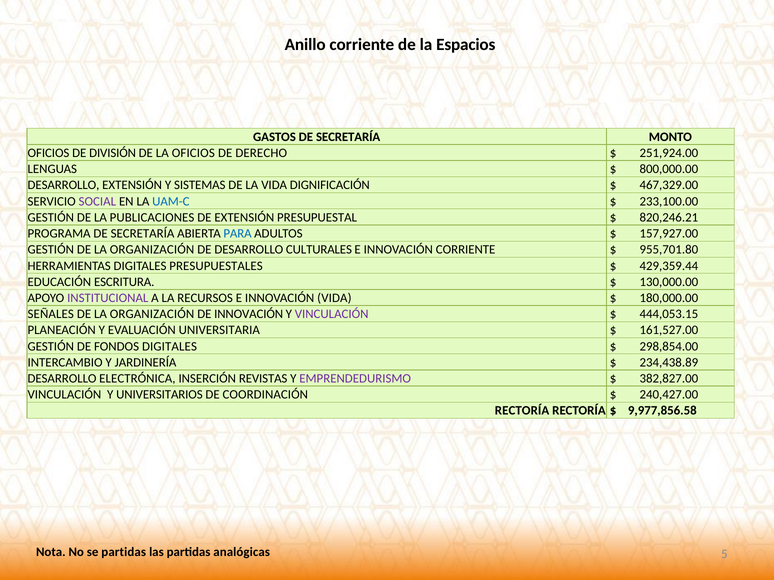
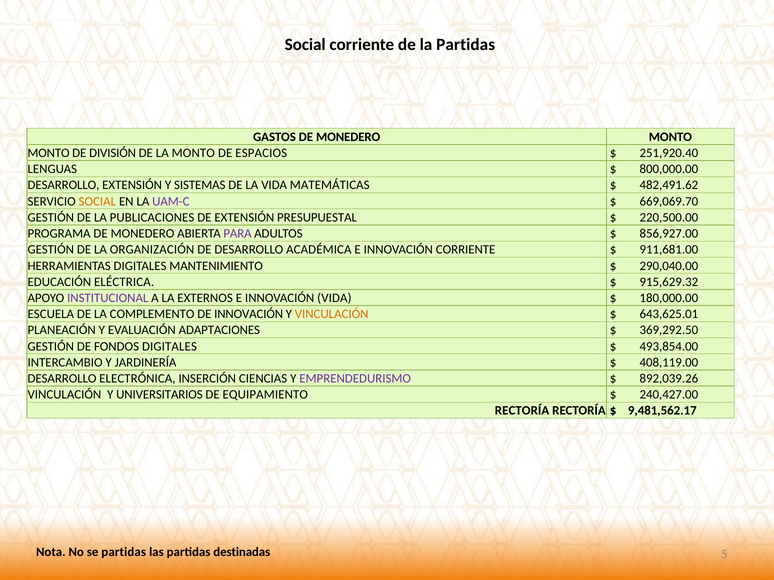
Anillo at (305, 44): Anillo -> Social
la Espacios: Espacios -> Partidas
GASTOS DE SECRETARÍA: SECRETARÍA -> MONEDERO
OFICIOS at (48, 153): OFICIOS -> MONTO
LA OFICIOS: OFICIOS -> MONTO
DERECHO: DERECHO -> ESPACIOS
251,924.00: 251,924.00 -> 251,920.40
DIGNIFICACIÓN: DIGNIFICACIÓN -> MATEMÁTICAS
467,329.00: 467,329.00 -> 482,491.62
SOCIAL at (97, 202) colour: purple -> orange
UAM-C colour: blue -> purple
233,100.00: 233,100.00 -> 669,069.70
820,246.21: 820,246.21 -> 220,500.00
PROGRAMA DE SECRETARÍA: SECRETARÍA -> MONEDERO
PARA colour: blue -> purple
157,927.00: 157,927.00 -> 856,927.00
CULTURALES: CULTURALES -> ACADÉMICA
955,701.80: 955,701.80 -> 911,681.00
PRESUPUESTALES: PRESUPUESTALES -> MANTENIMIENTO
429,359.44: 429,359.44 -> 290,040.00
ESCRITURA: ESCRITURA -> ELÉCTRICA
130,000.00: 130,000.00 -> 915,629.32
RECURSOS: RECURSOS -> EXTERNOS
SEÑALES: SEÑALES -> ESCUELA
ORGANIZACIÓN at (152, 314): ORGANIZACIÓN -> COMPLEMENTO
VINCULACIÓN at (332, 314) colour: purple -> orange
444,053.15: 444,053.15 -> 643,625.01
UNIVERSITARIA: UNIVERSITARIA -> ADAPTACIONES
161,527.00: 161,527.00 -> 369,292.50
298,854.00: 298,854.00 -> 493,854.00
234,438.89: 234,438.89 -> 408,119.00
REVISTAS: REVISTAS -> CIENCIAS
382,827.00: 382,827.00 -> 892,039.26
COORDINACIÓN: COORDINACIÓN -> EQUIPAMIENTO
9,977,856.58: 9,977,856.58 -> 9,481,562.17
analógicas: analógicas -> destinadas
